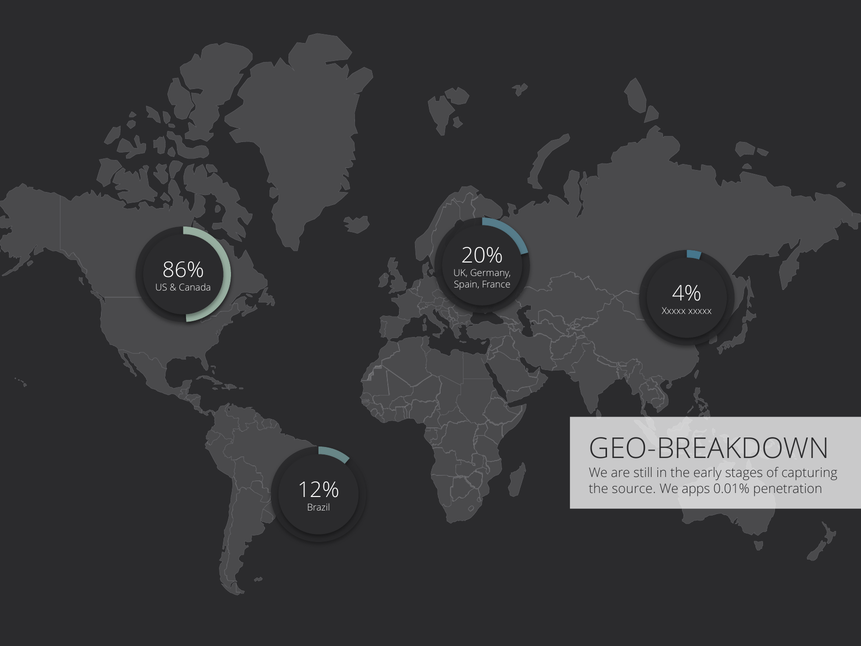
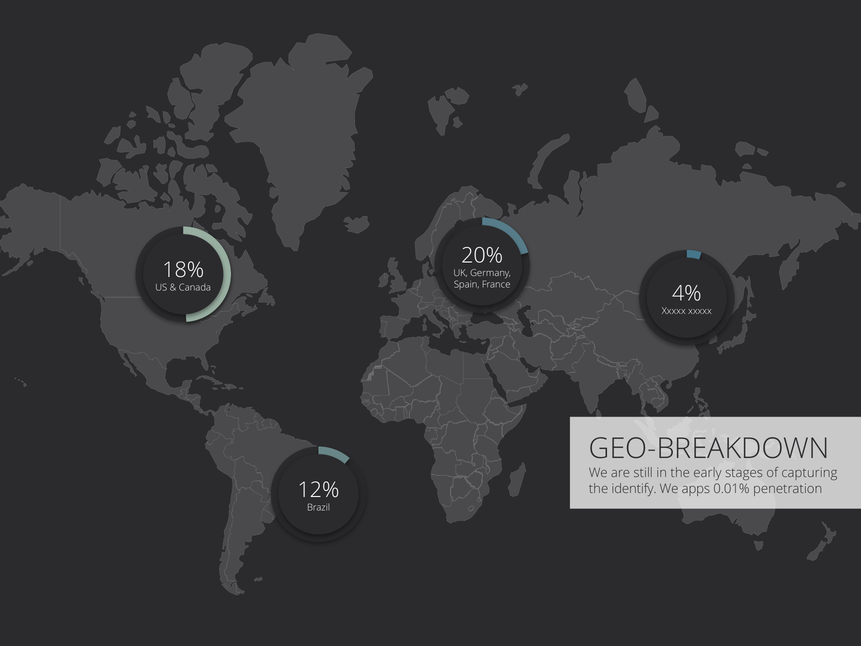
86%: 86% -> 18%
source: source -> identify
